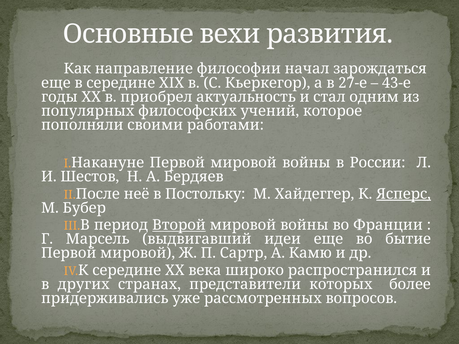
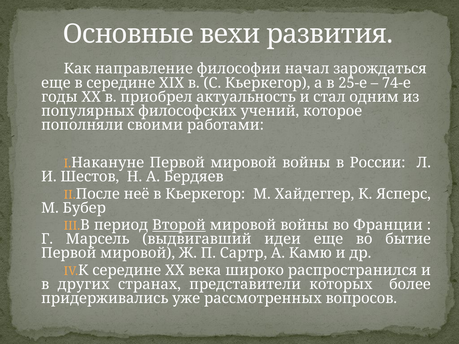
27-е: 27-е -> 25-е
43-е: 43-е -> 74-е
в Постольку: Постольку -> Кьеркегор
Ясперс underline: present -> none
